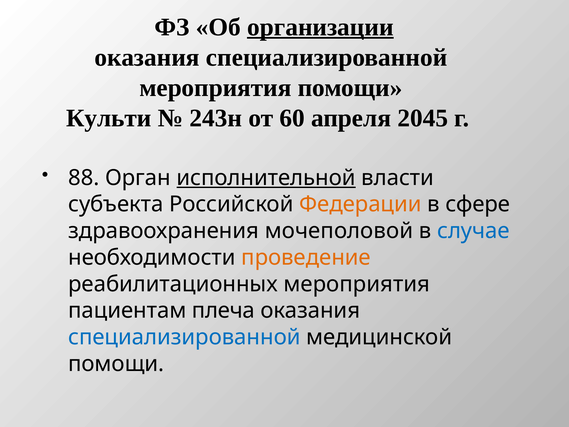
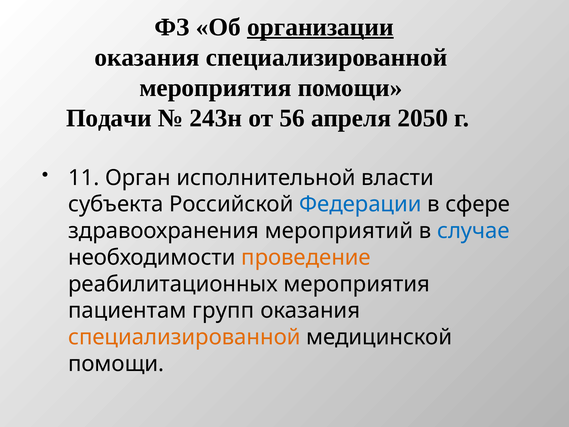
Культи: Культи -> Подачи
60: 60 -> 56
2045: 2045 -> 2050
88: 88 -> 11
исполнительной underline: present -> none
Федерации colour: orange -> blue
мочеполовой: мочеполовой -> мероприятий
плеча: плеча -> групп
специализированной at (184, 337) colour: blue -> orange
